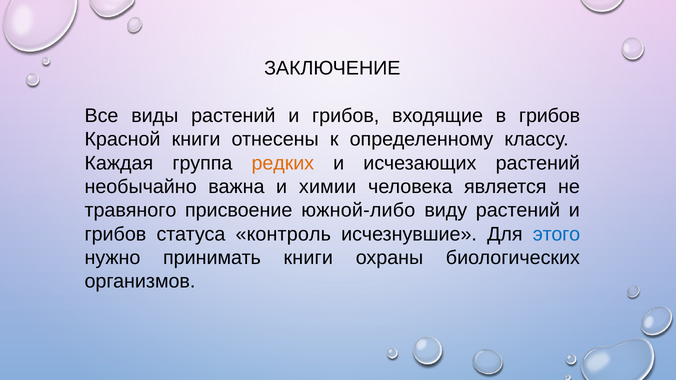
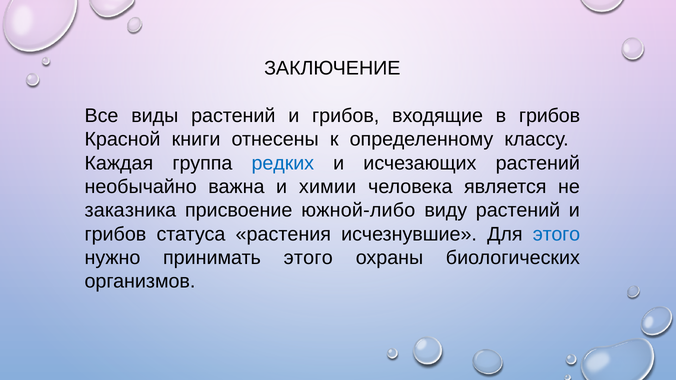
редких colour: orange -> blue
травяного: травяного -> заказника
контроль: контроль -> растения
принимать книги: книги -> этого
